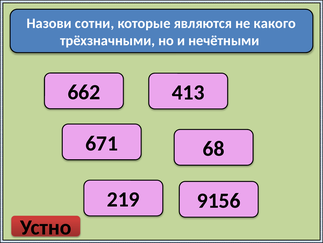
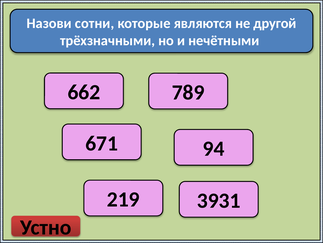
какого: какого -> другой
413: 413 -> 789
68: 68 -> 94
9156: 9156 -> 3931
